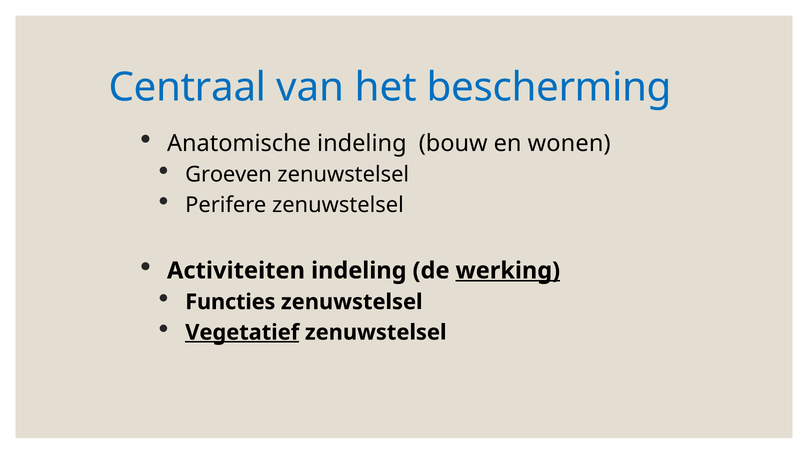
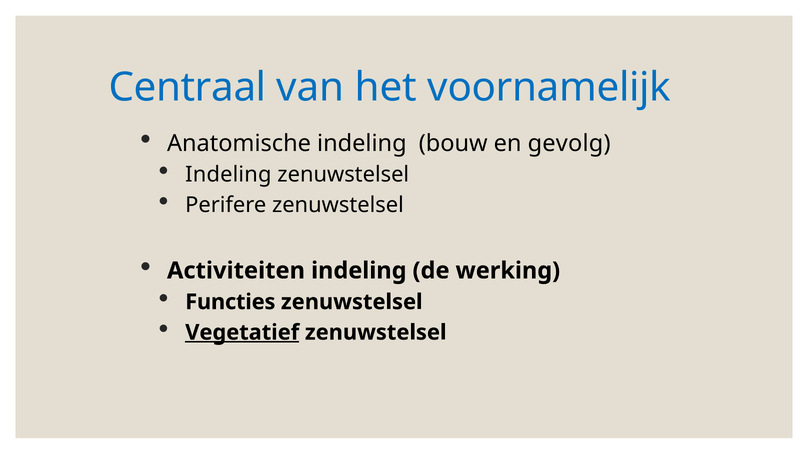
bescherming: bescherming -> voornamelijk
wonen: wonen -> gevolg
Groeven at (229, 175): Groeven -> Indeling
werking underline: present -> none
